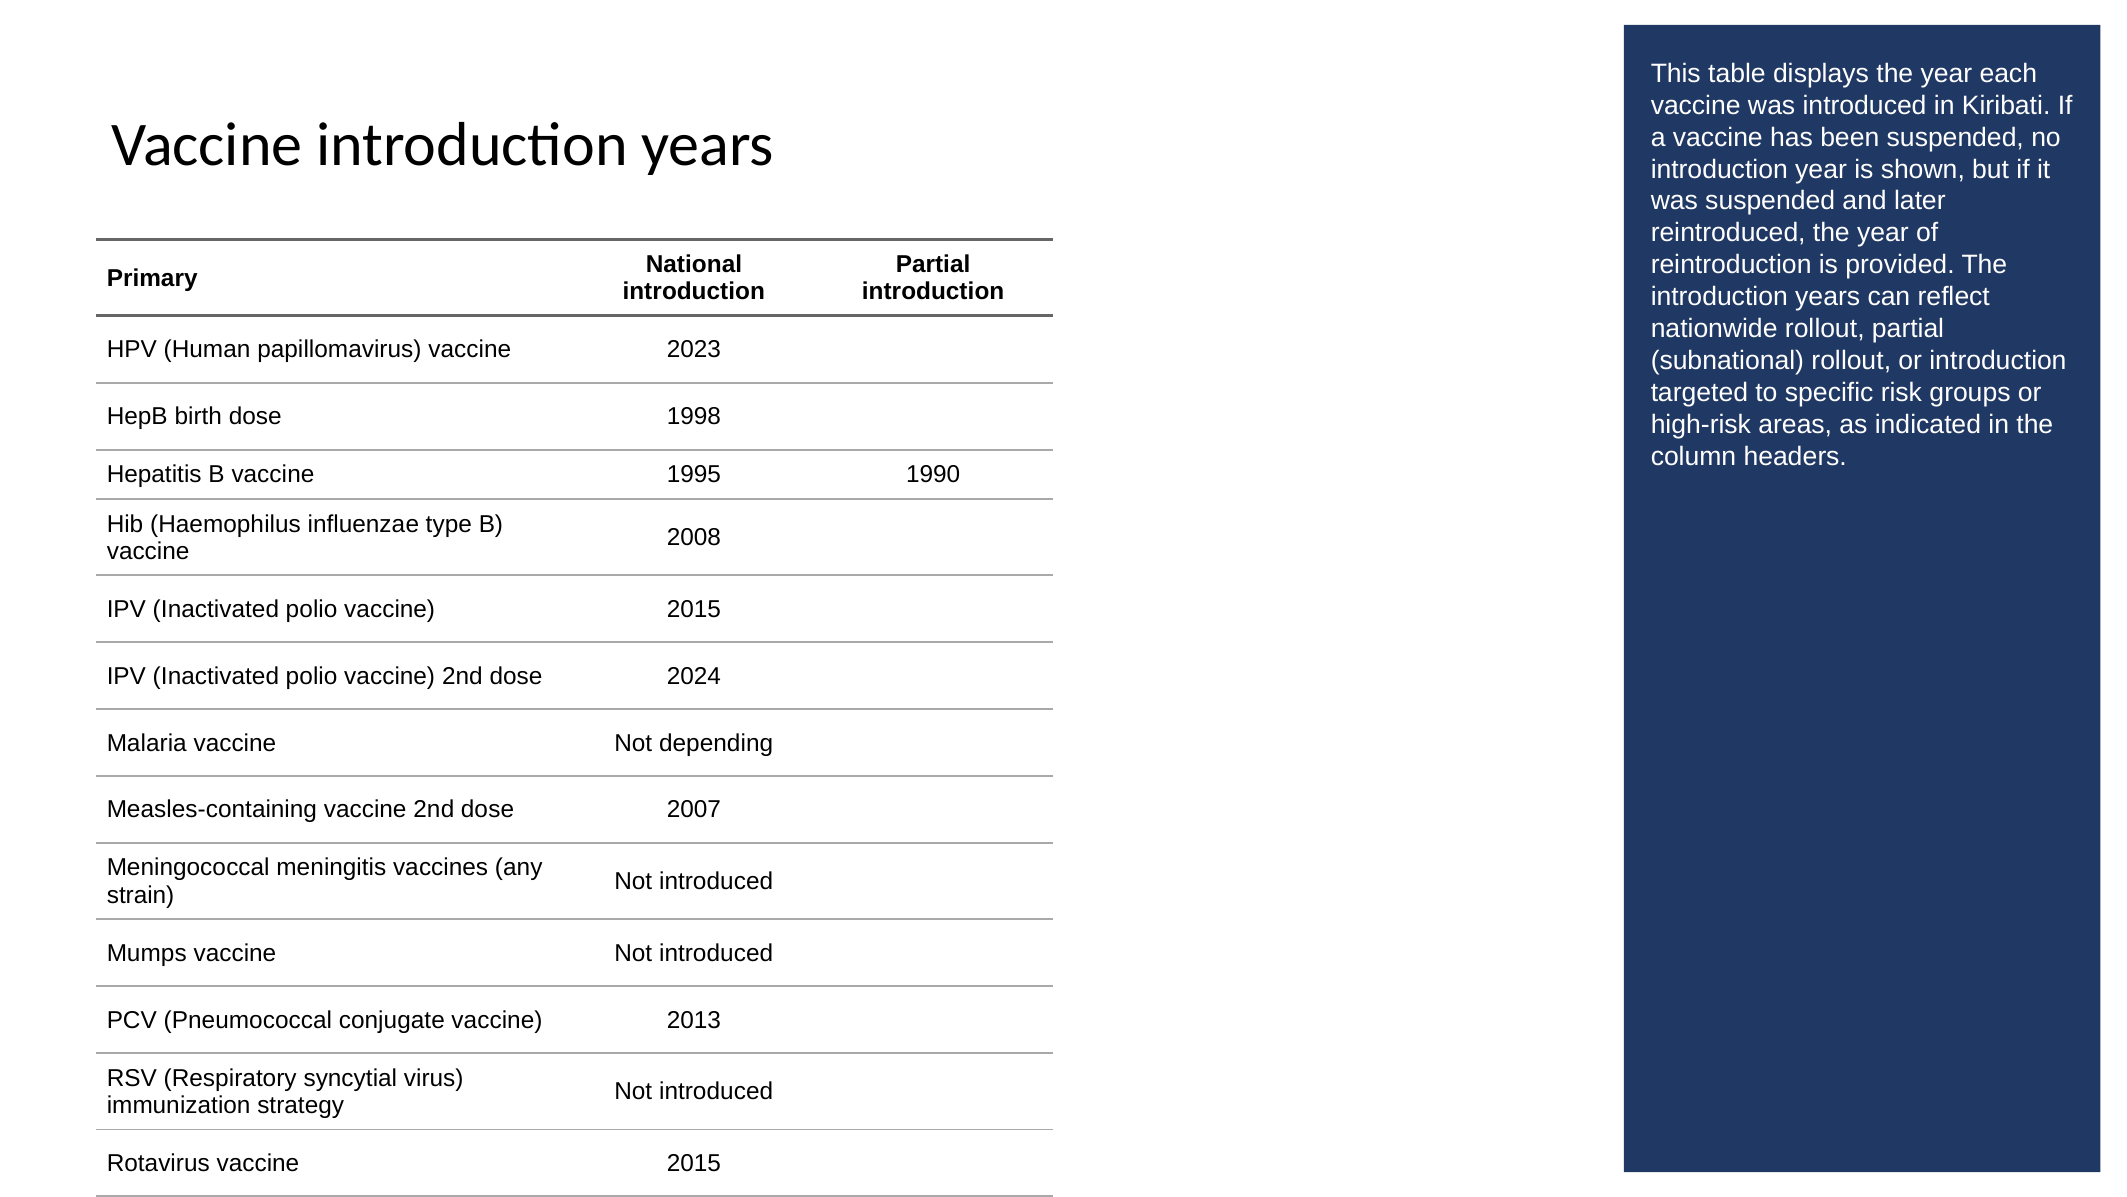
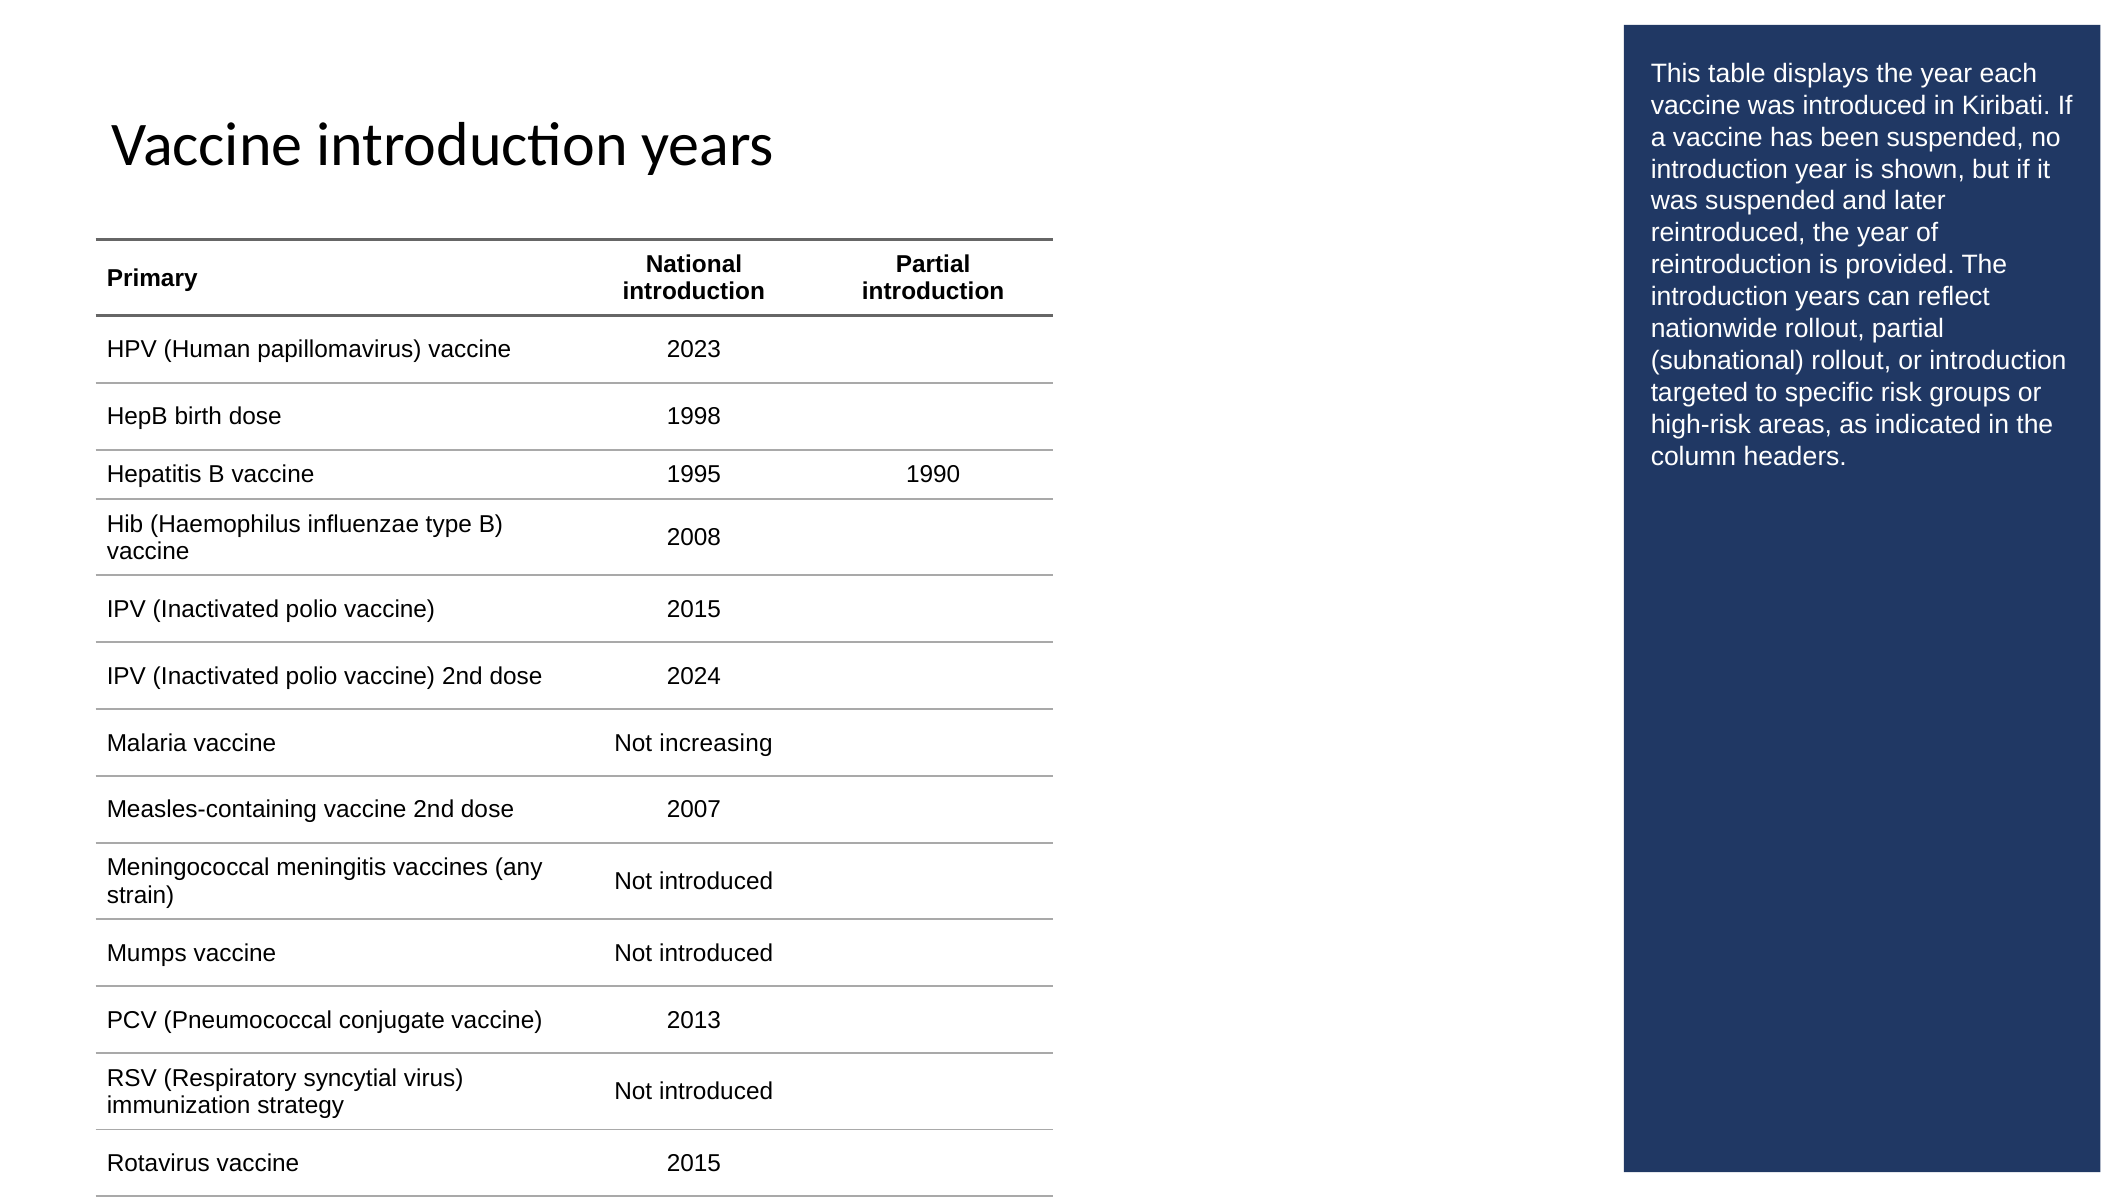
depending: depending -> increasing
